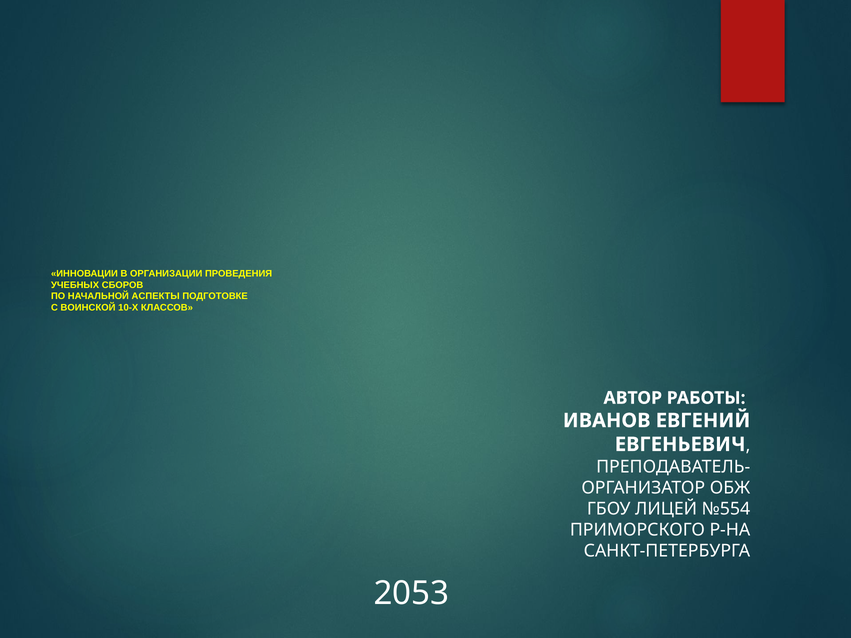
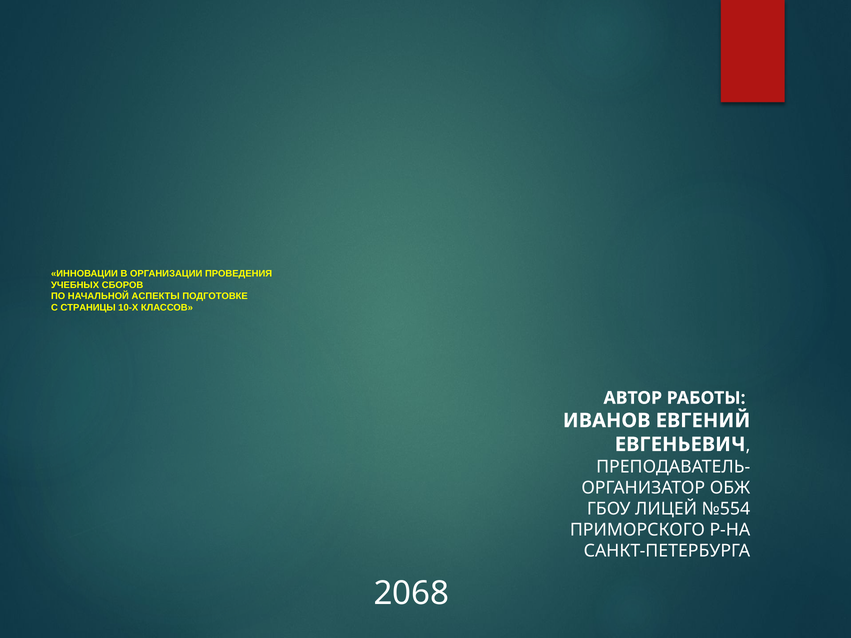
ВОИНСКОЙ: ВОИНСКОЙ -> СТРАНИЦЫ
2053: 2053 -> 2068
